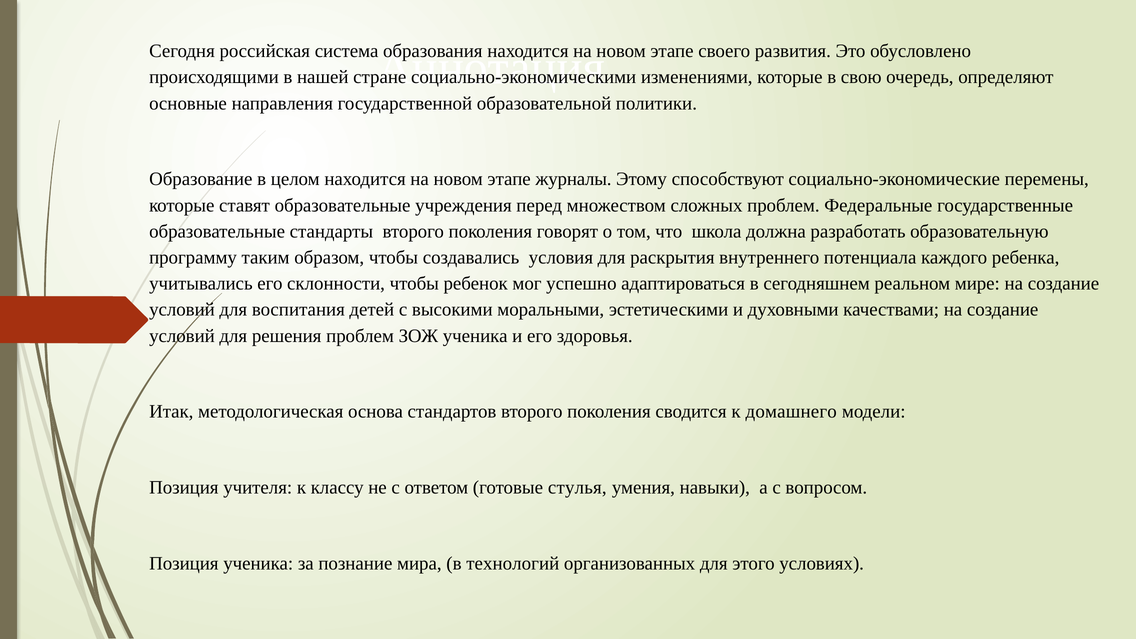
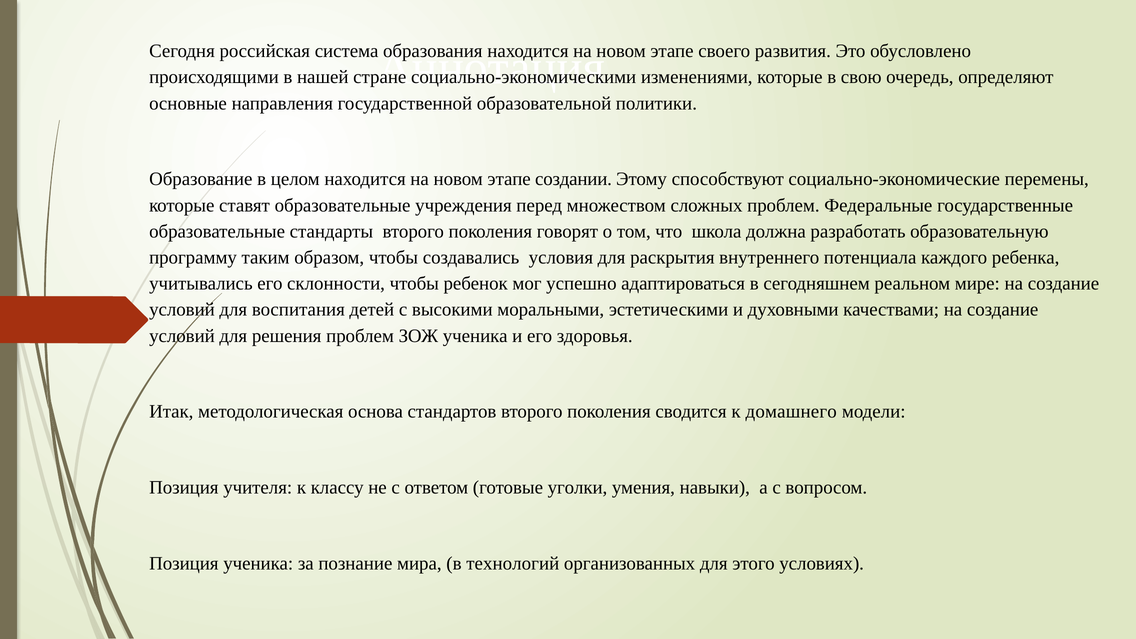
журналы: журналы -> создании
стулья: стулья -> уголки
